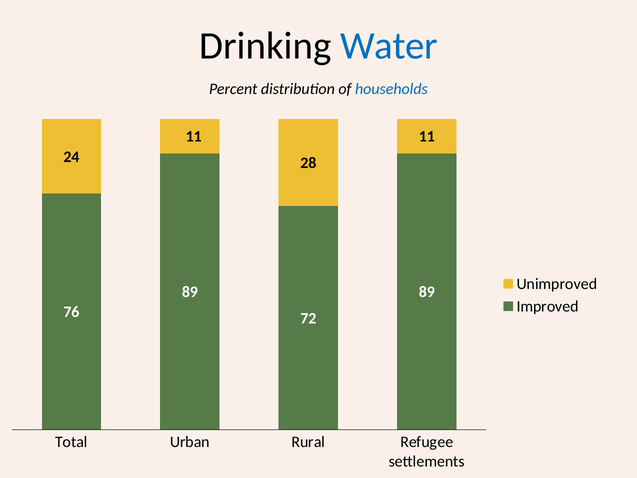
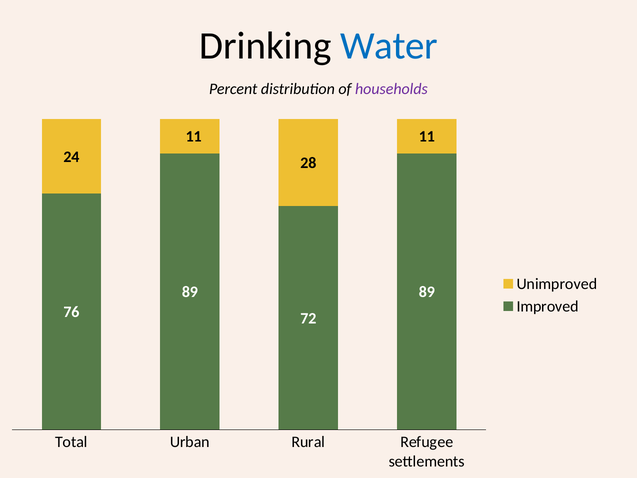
households colour: blue -> purple
